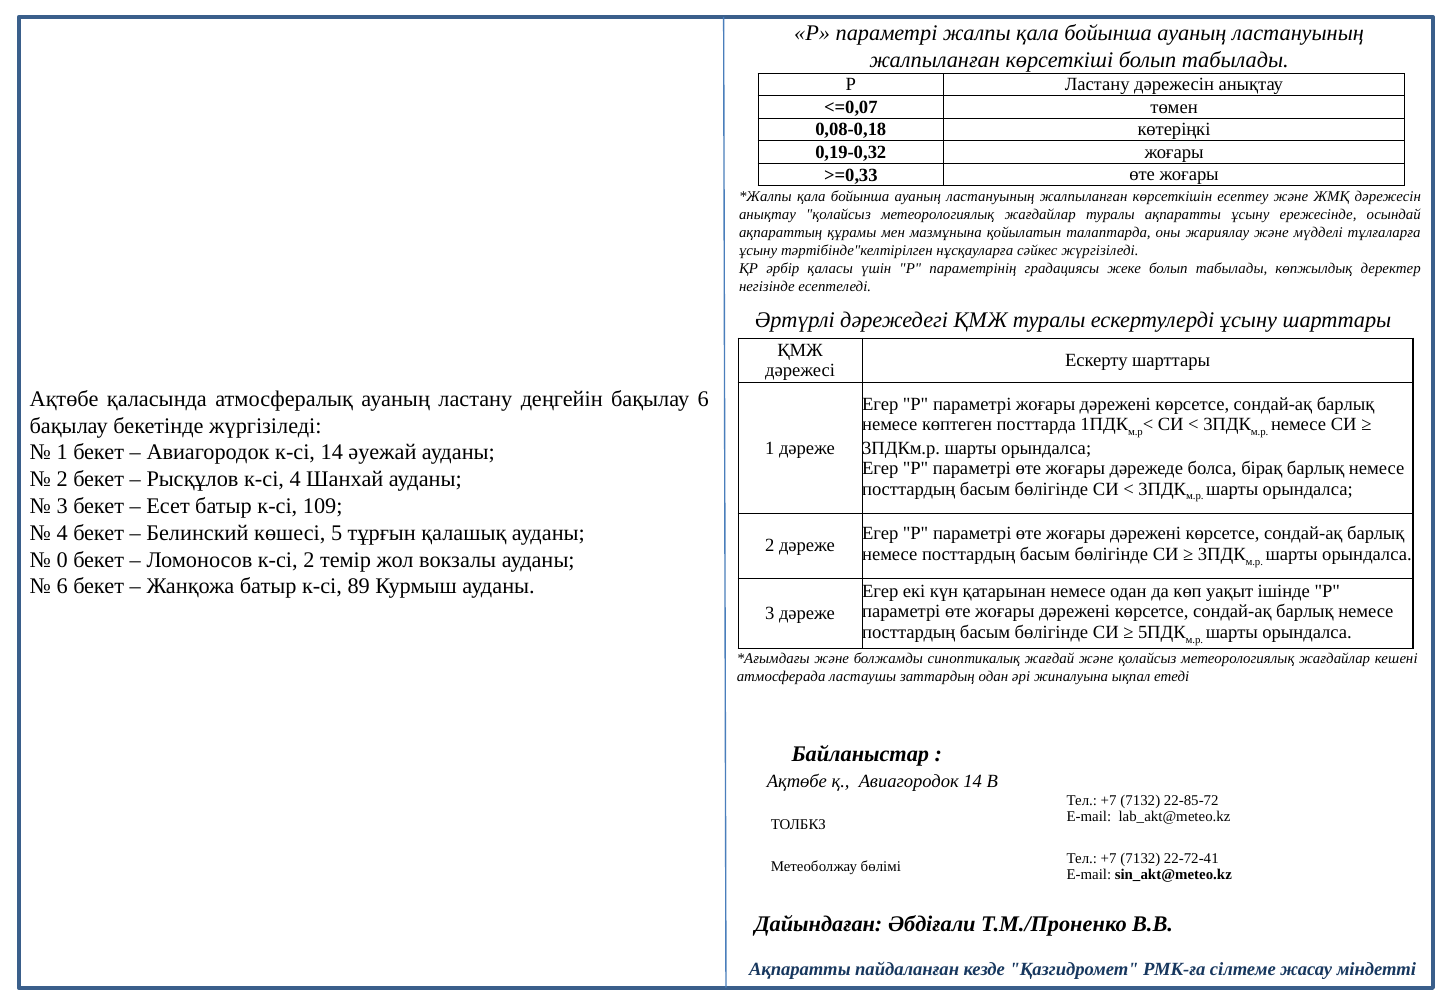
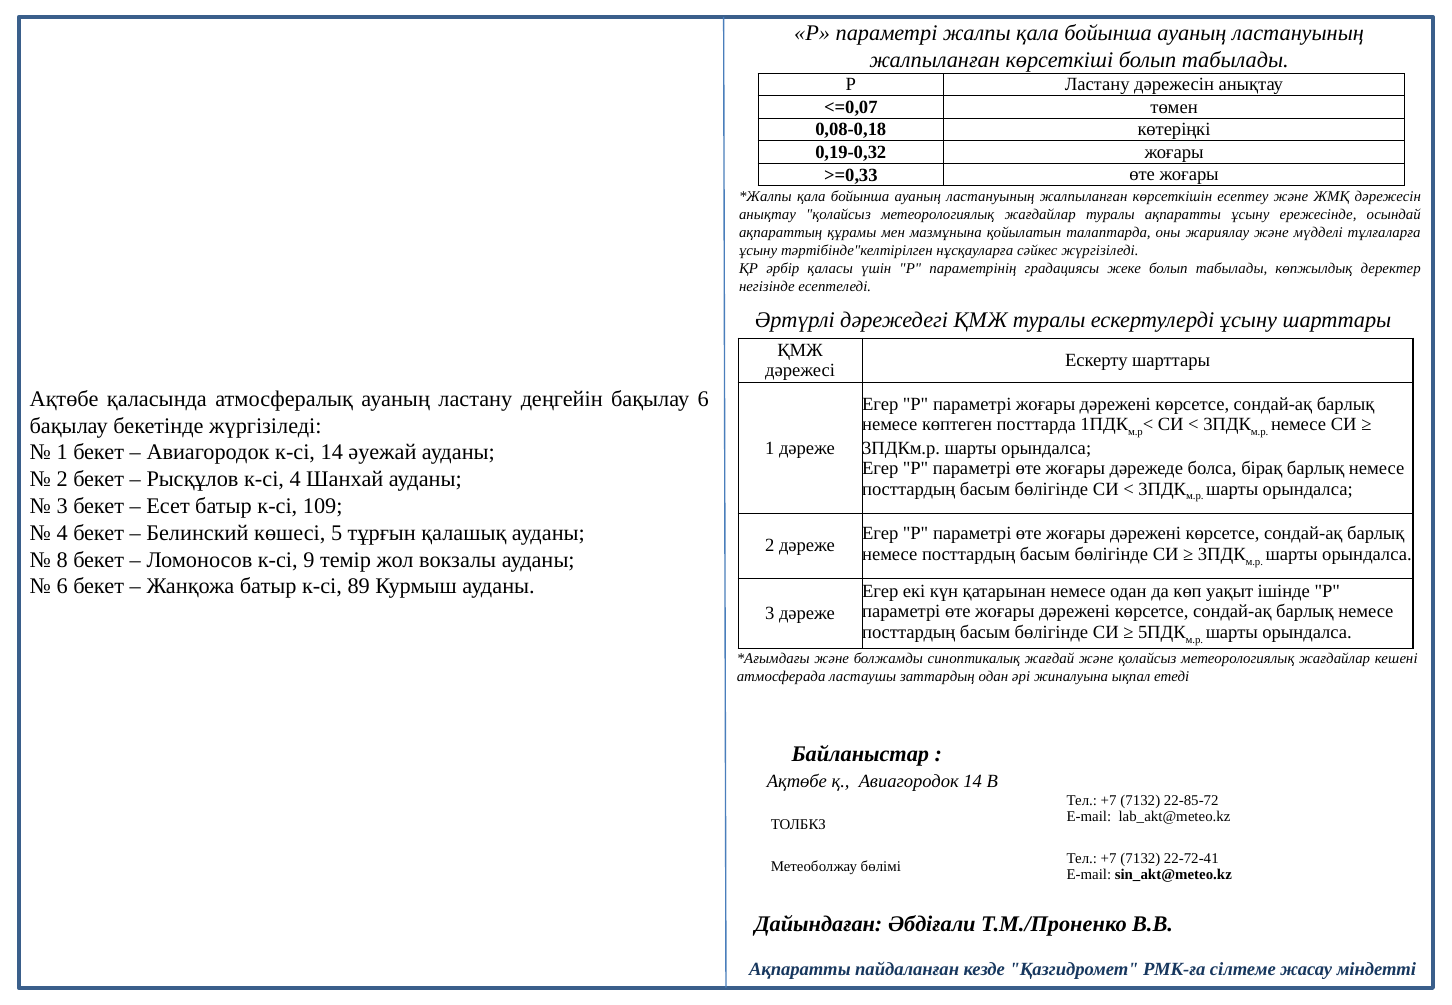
0: 0 -> 8
к-сі 2: 2 -> 9
